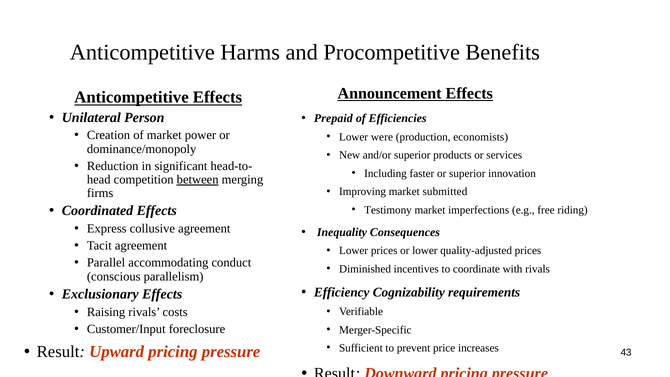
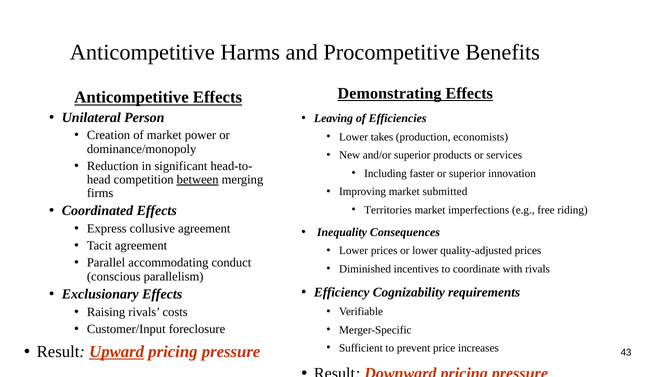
Announcement: Announcement -> Demonstrating
Prepaid: Prepaid -> Leaving
were: were -> takes
Testimony: Testimony -> Territories
Upward underline: none -> present
